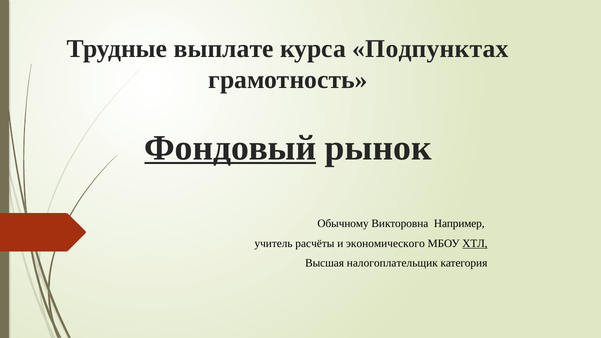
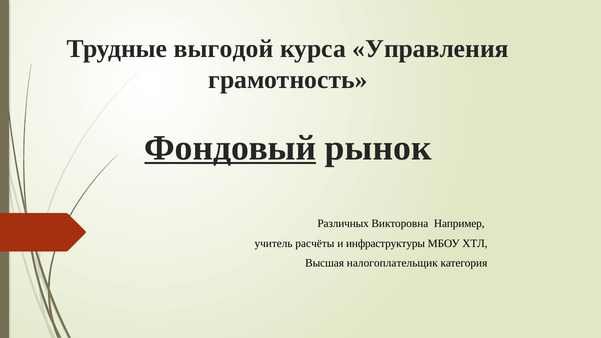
выплате: выплате -> выгодой
Подпунктах: Подпунктах -> Управления
Обычному: Обычному -> Различных
экономического: экономического -> инфраструктуры
ХТЛ underline: present -> none
